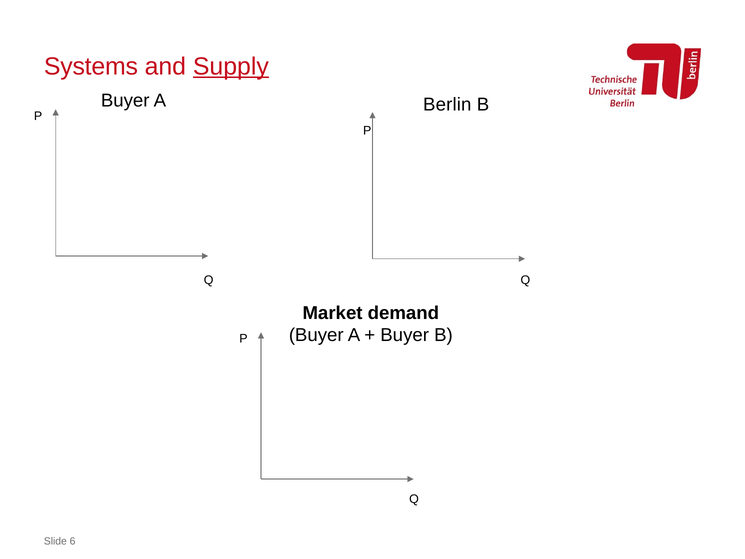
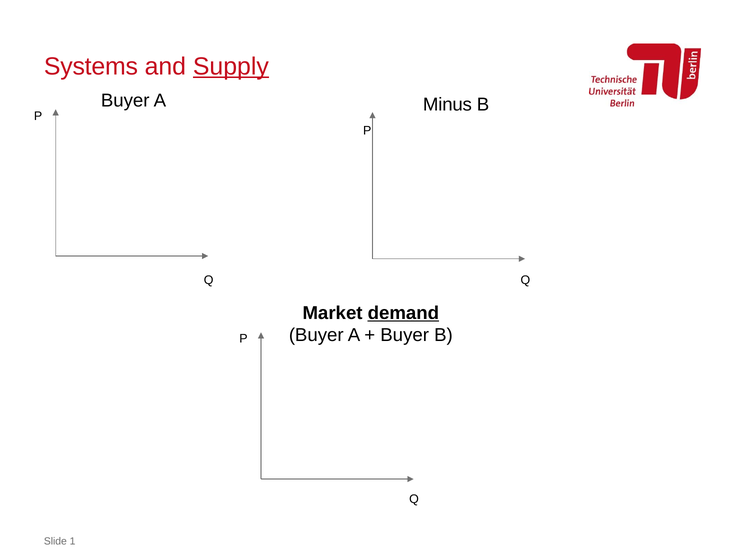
Berlin: Berlin -> Minus
demand underline: none -> present
6: 6 -> 1
